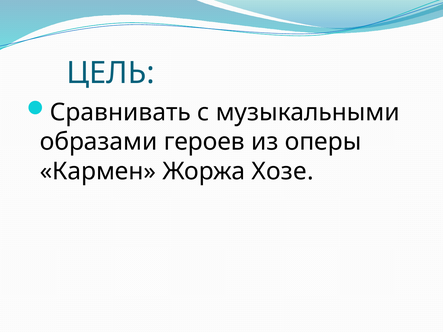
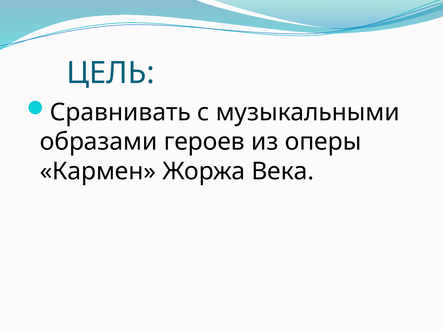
Хозе: Хозе -> Века
